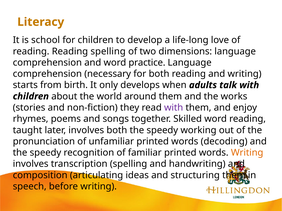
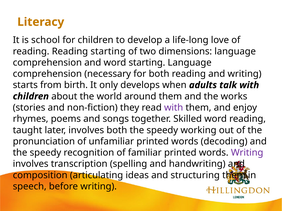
Reading spelling: spelling -> starting
word practice: practice -> starting
Writing at (247, 153) colour: orange -> purple
